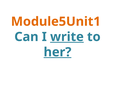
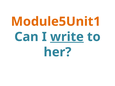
her underline: present -> none
